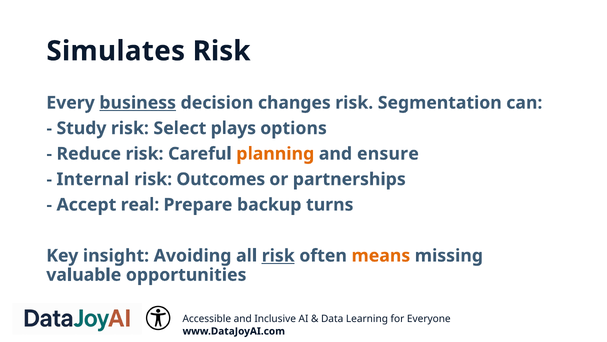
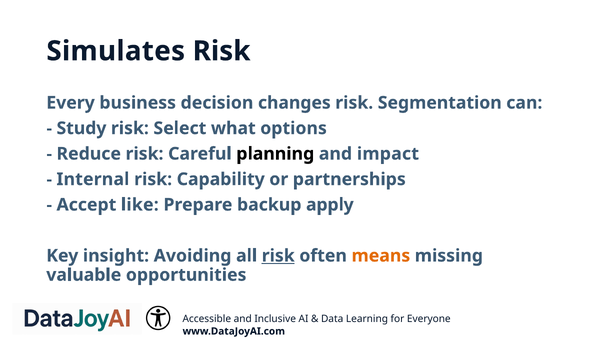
business underline: present -> none
plays: plays -> what
planning colour: orange -> black
ensure: ensure -> impact
Outcomes: Outcomes -> Capability
real: real -> like
turns: turns -> apply
